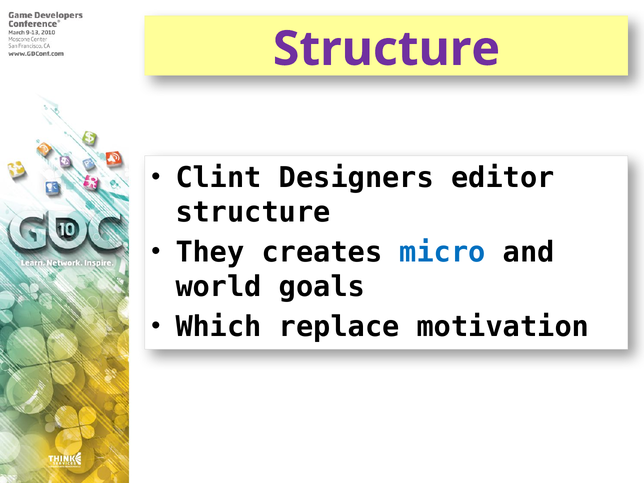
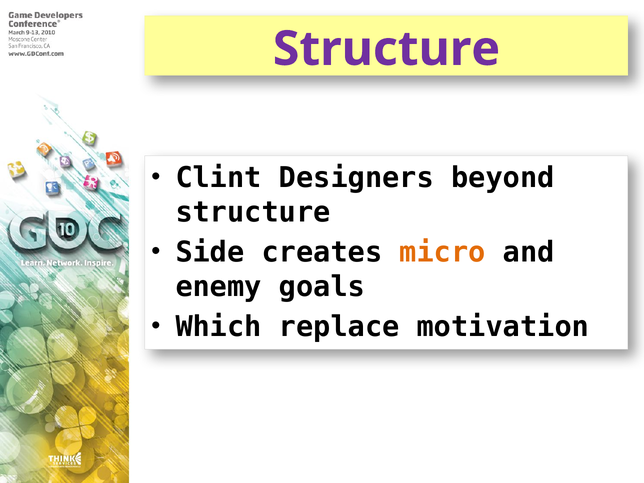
editor: editor -> beyond
They: They -> Side
micro colour: blue -> orange
world: world -> enemy
